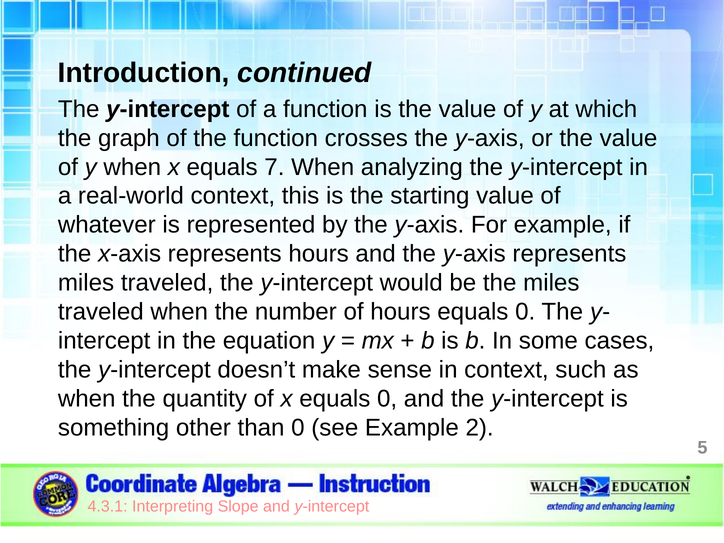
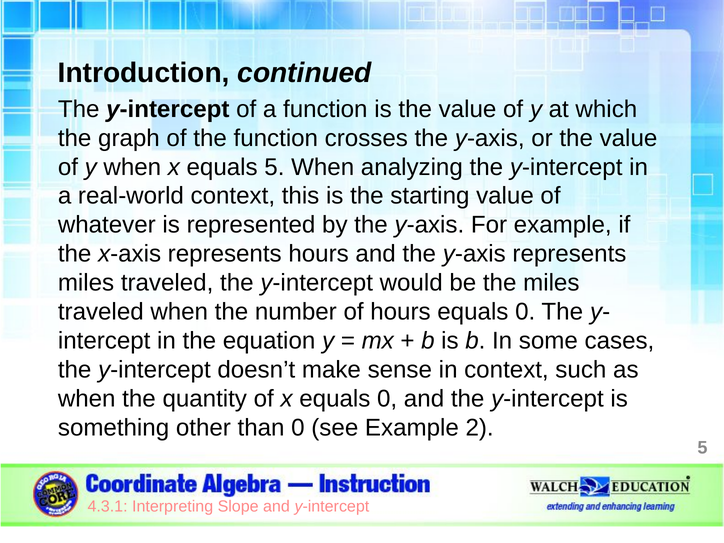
equals 7: 7 -> 5
